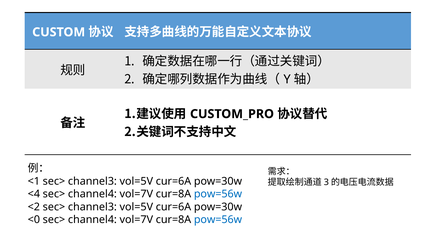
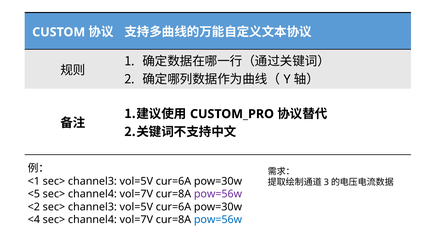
<4: <4 -> <5
pow=56w at (218, 194) colour: blue -> purple
<0: <0 -> <4
